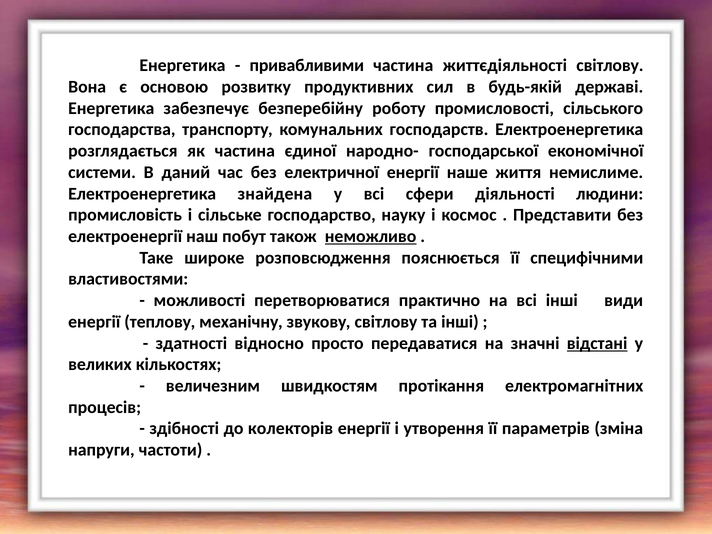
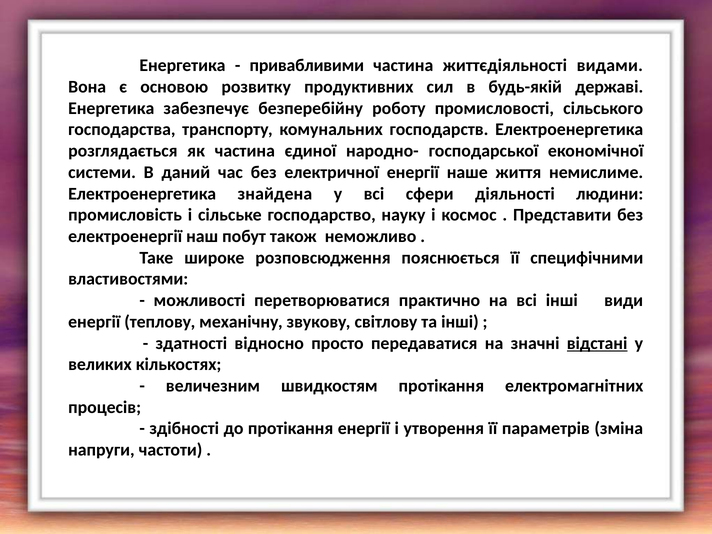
життєдіяльності світлову: світлову -> видами
неможливо underline: present -> none
до колекторів: колекторів -> протікання
